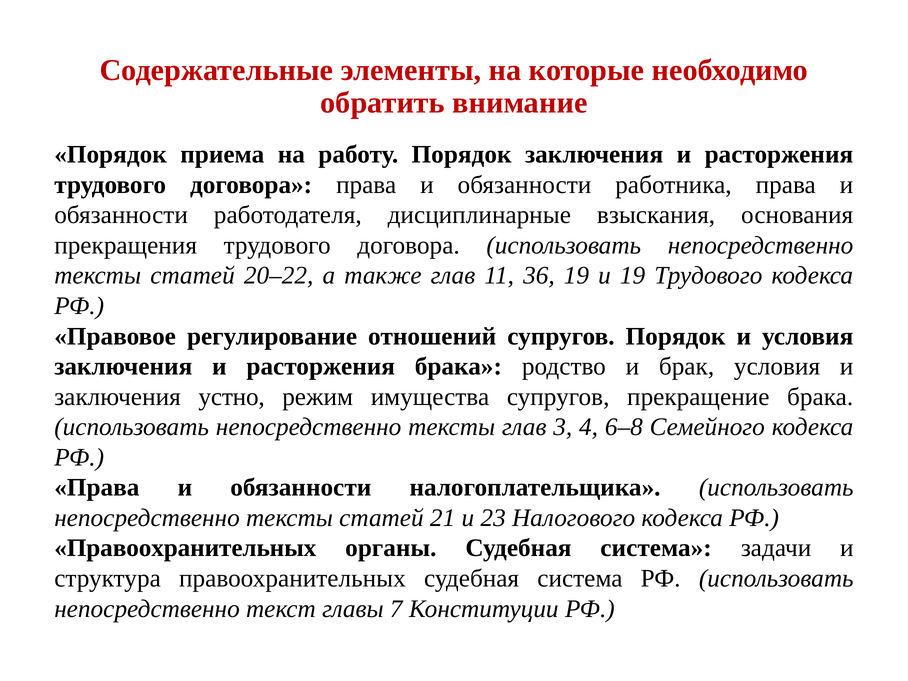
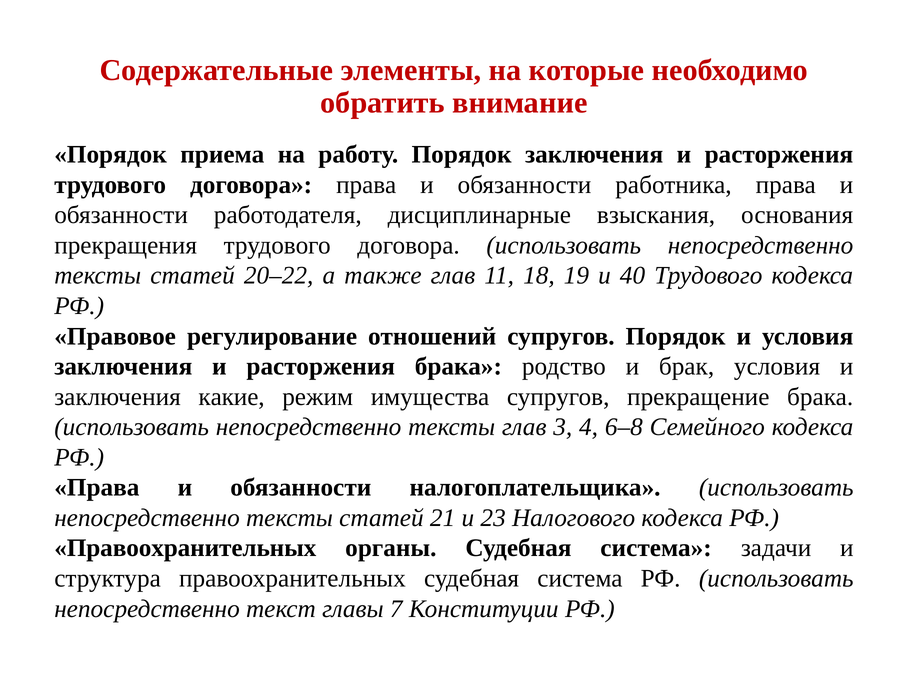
36: 36 -> 18
и 19: 19 -> 40
устно: устно -> какие
